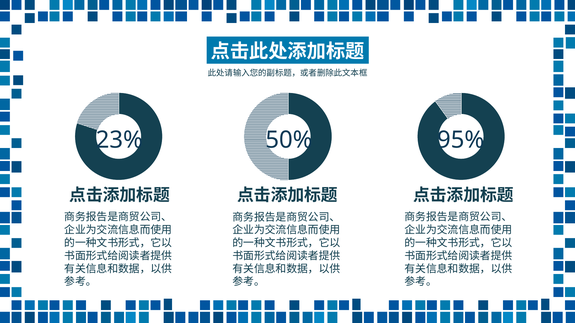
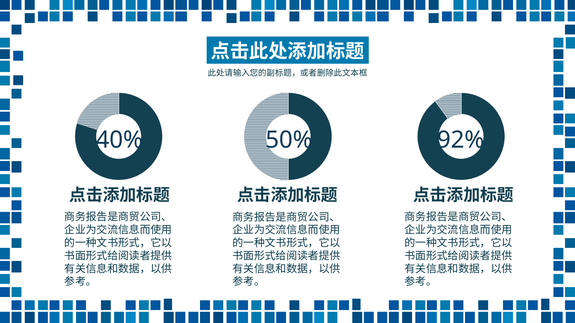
23%: 23% -> 40%
95%: 95% -> 92%
